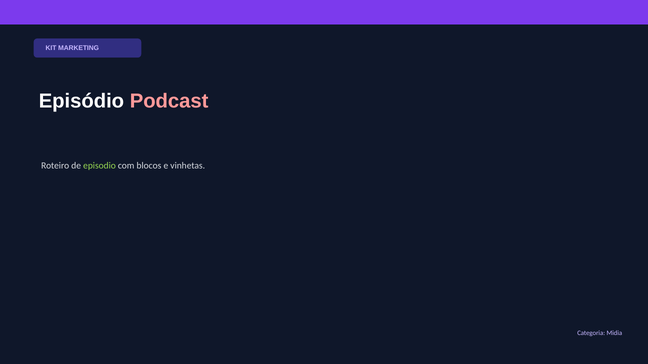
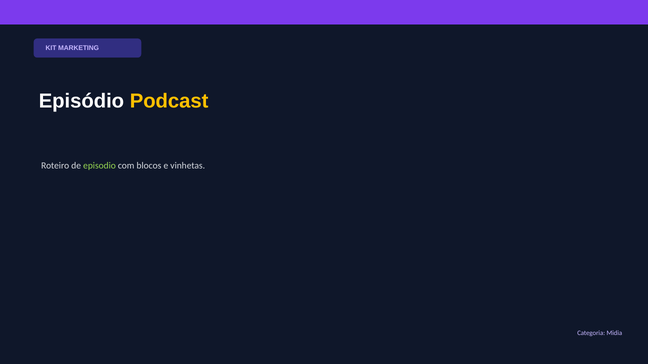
Podcast colour: pink -> yellow
